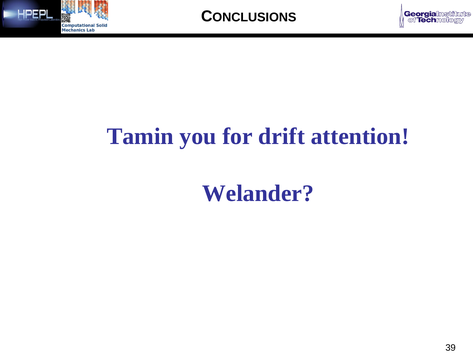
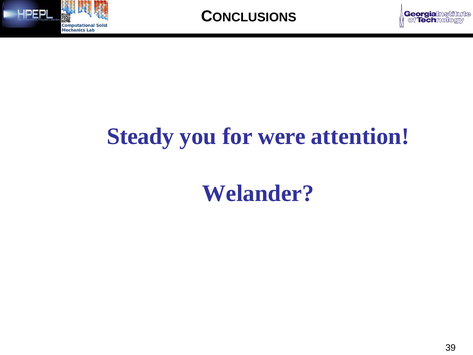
Tamin: Tamin -> Steady
drift: drift -> were
